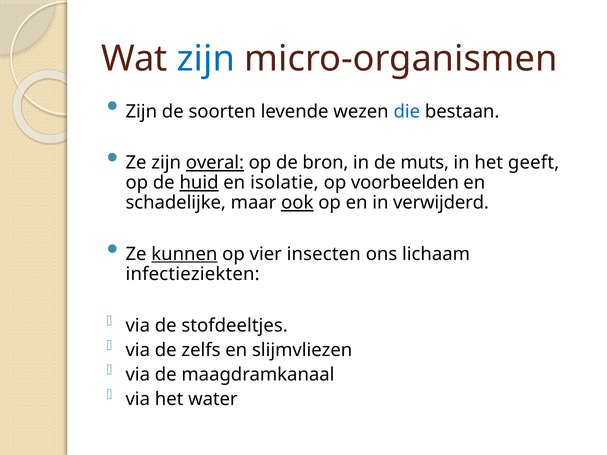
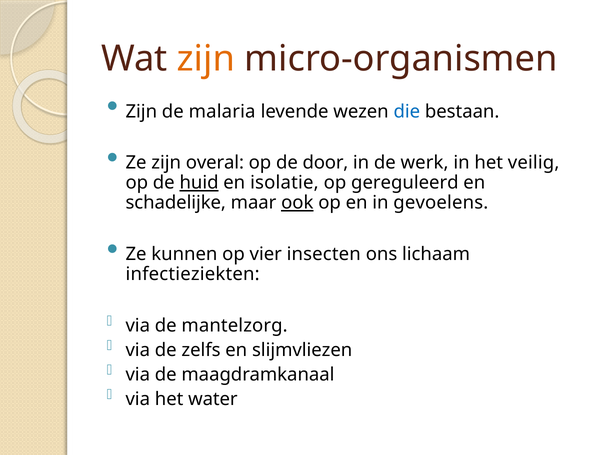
zijn at (206, 59) colour: blue -> orange
soorten: soorten -> malaria
overal underline: present -> none
bron: bron -> door
muts: muts -> werk
geeft: geeft -> veilig
voorbeelden: voorbeelden -> gereguleerd
verwijderd: verwijderd -> gevoelens
kunnen underline: present -> none
stofdeeltjes: stofdeeltjes -> mantelzorg
